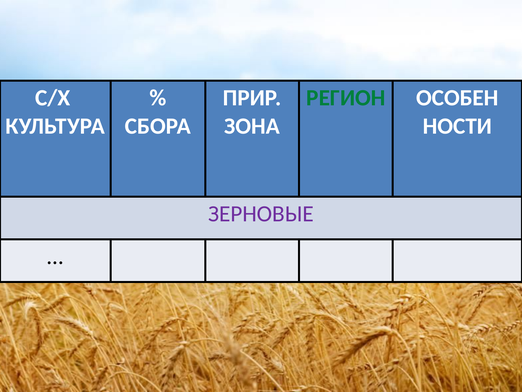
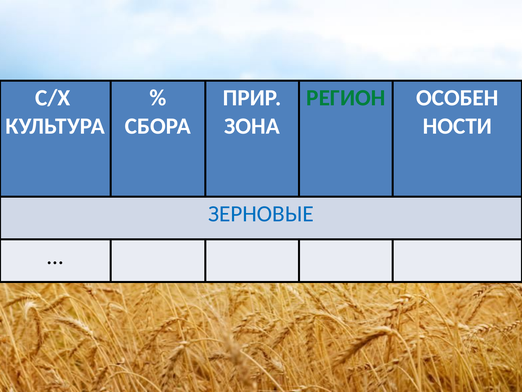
ЗЕРНОВЫЕ colour: purple -> blue
